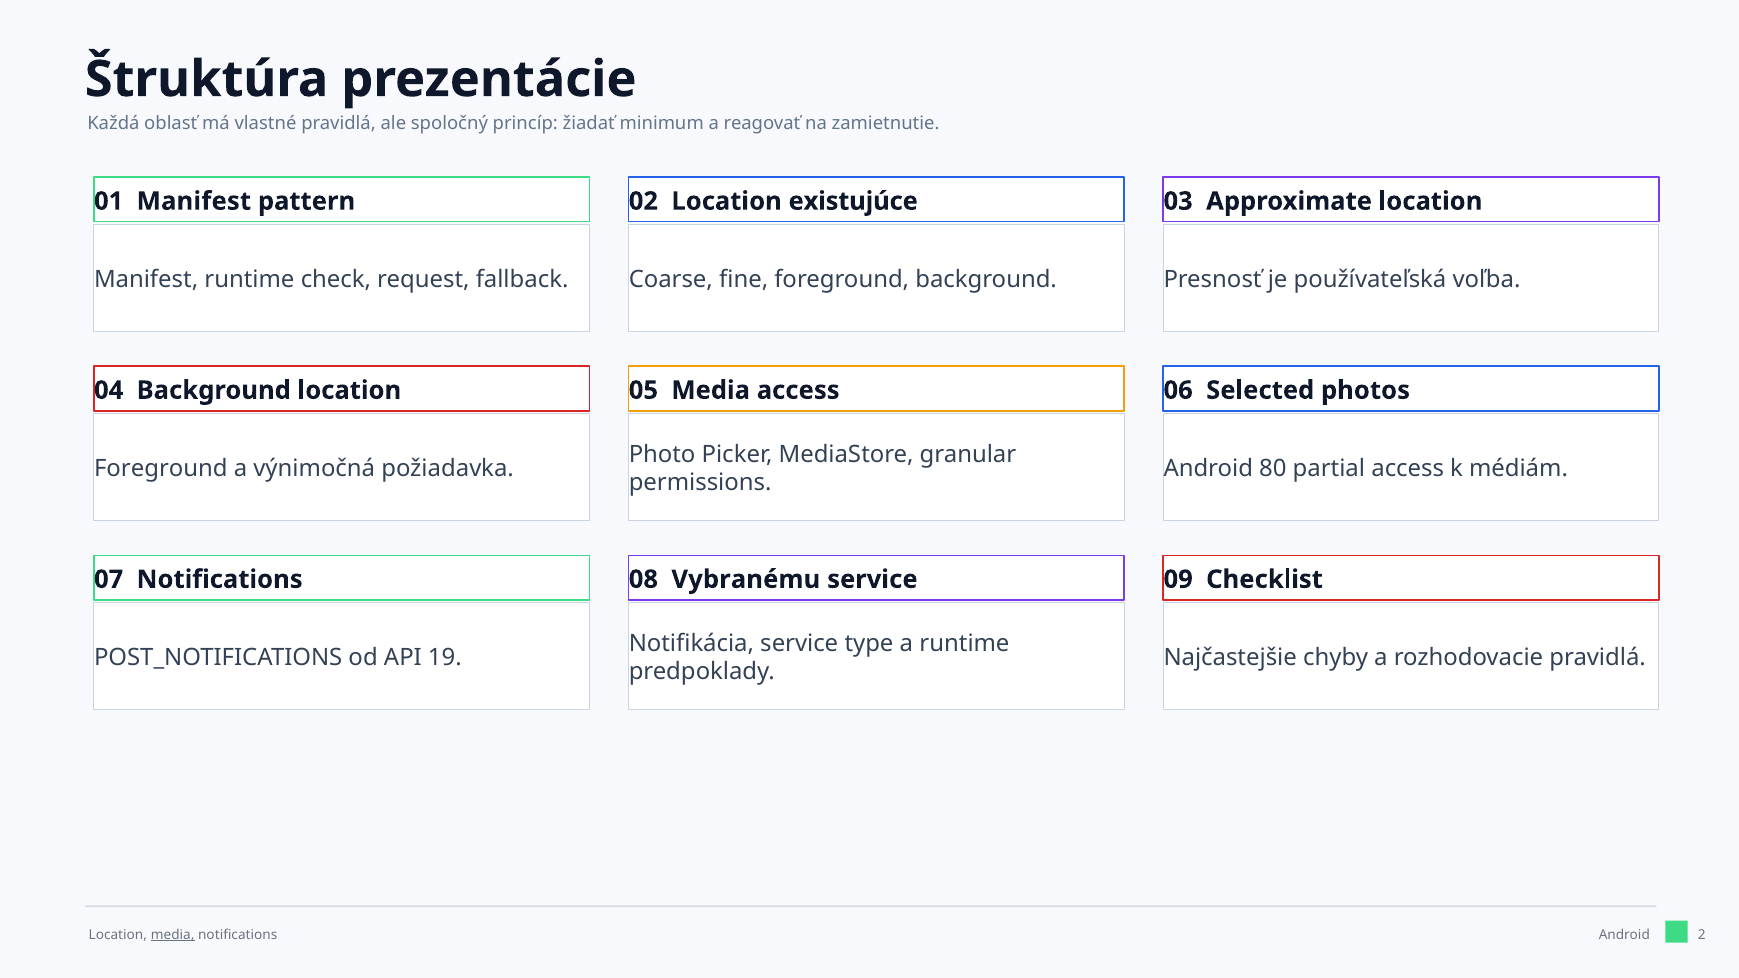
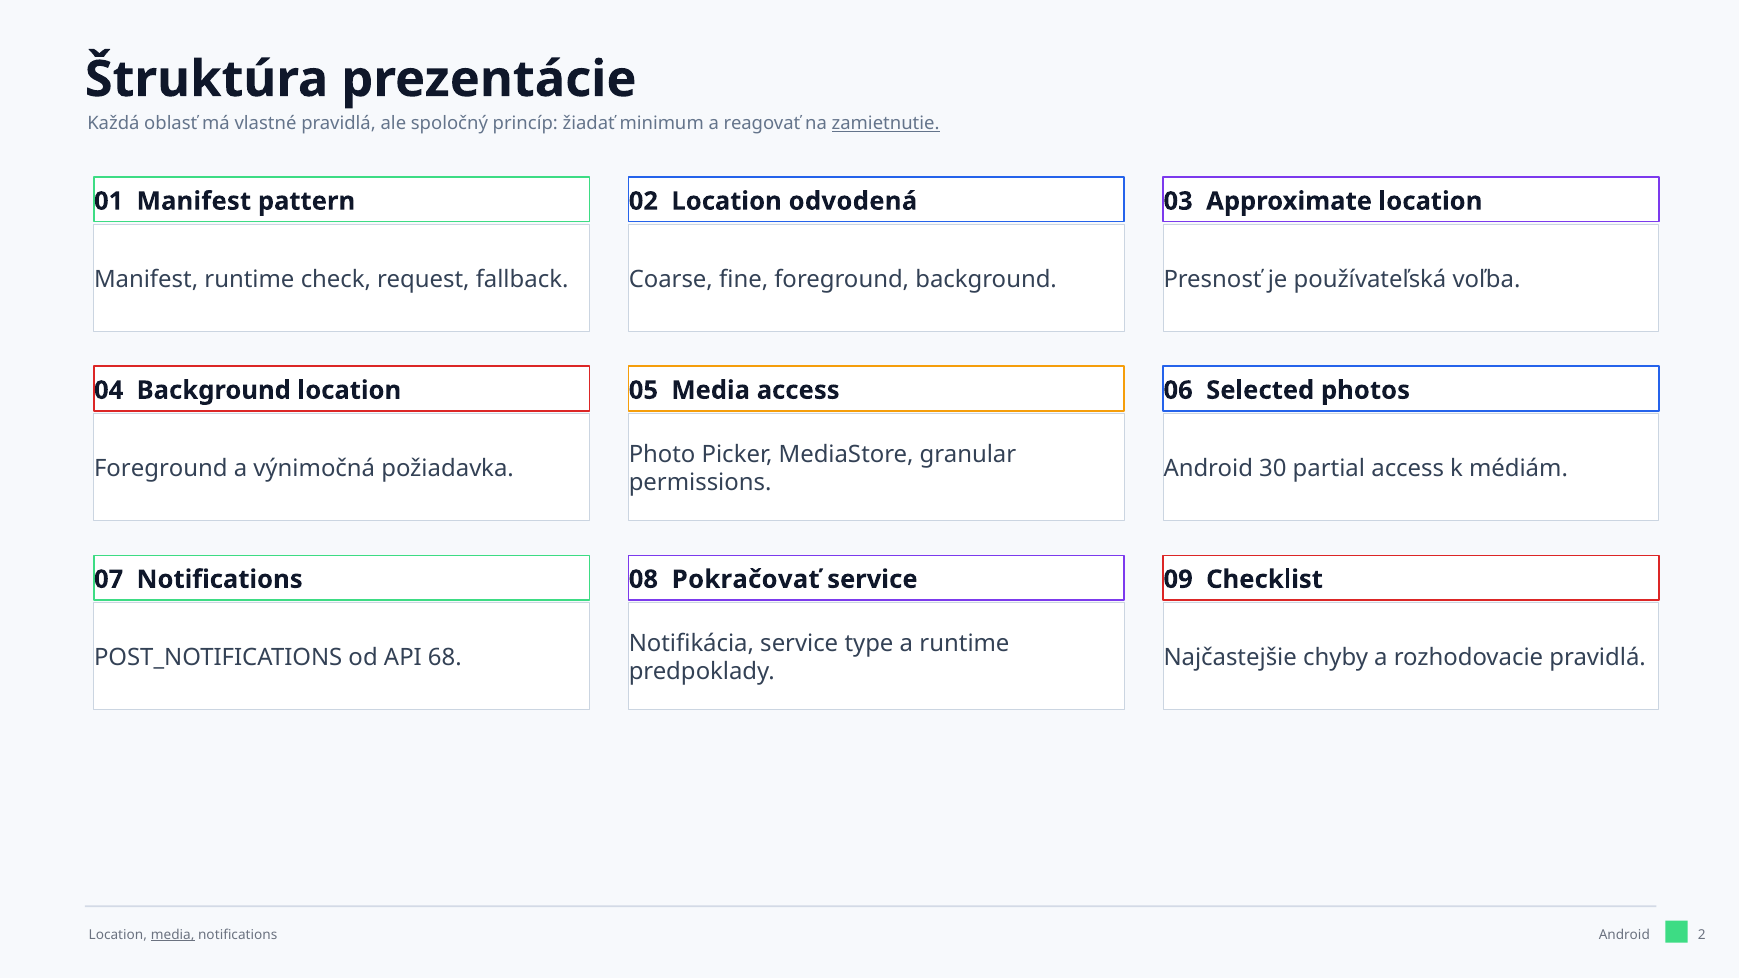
zamietnutie underline: none -> present
existujúce: existujúce -> odvodená
80: 80 -> 30
Vybranému: Vybranému -> Pokračovať
19: 19 -> 68
